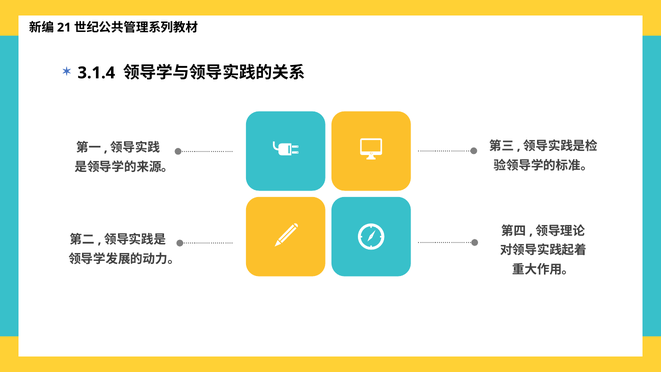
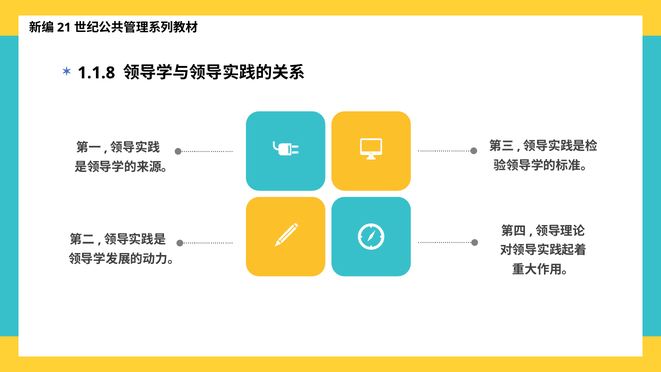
3.1.4: 3.1.4 -> 1.1.8
